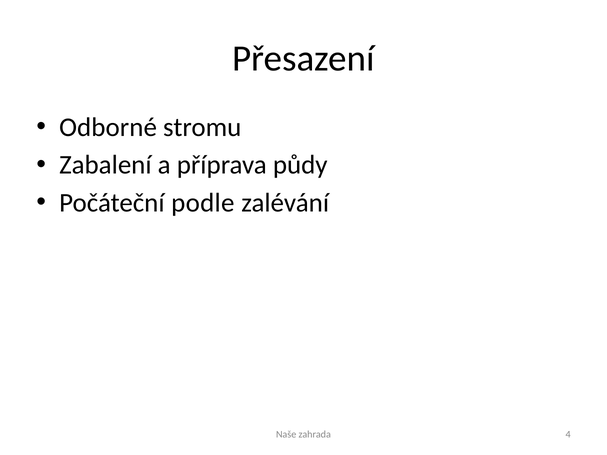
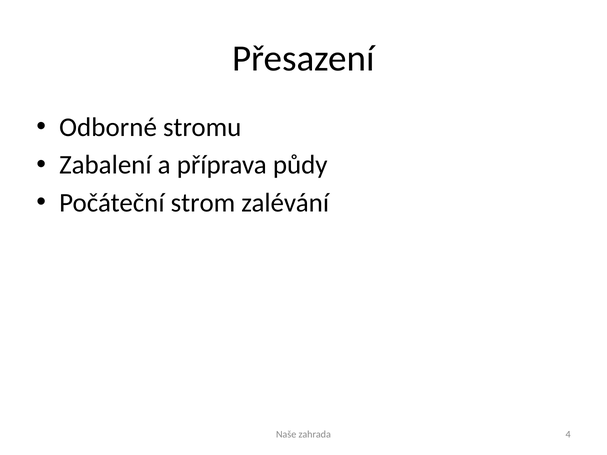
podle: podle -> strom
